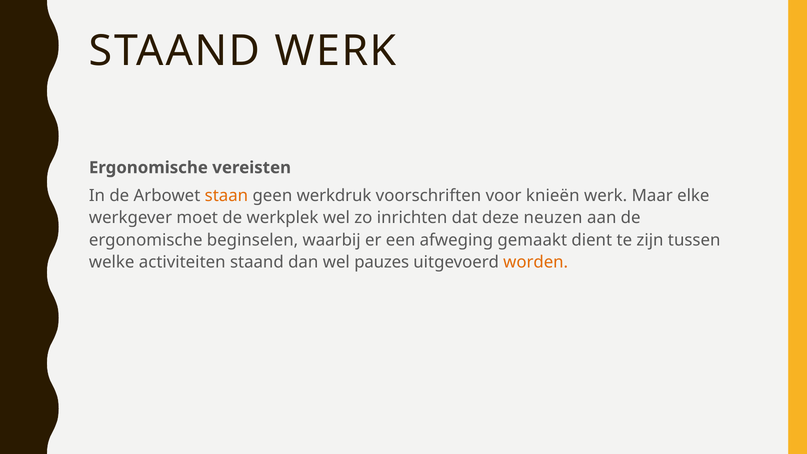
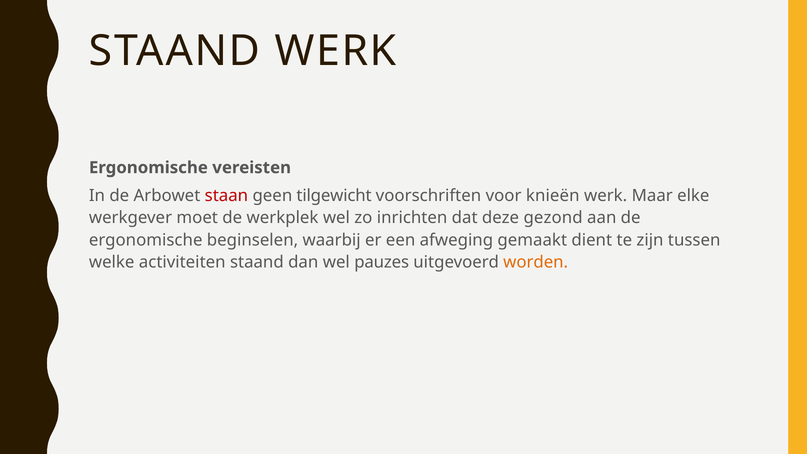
staan colour: orange -> red
werkdruk: werkdruk -> tilgewicht
neuzen: neuzen -> gezond
